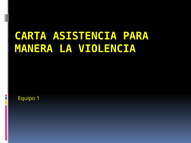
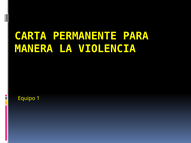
ASISTENCIA: ASISTENCIA -> PERMANENTE
